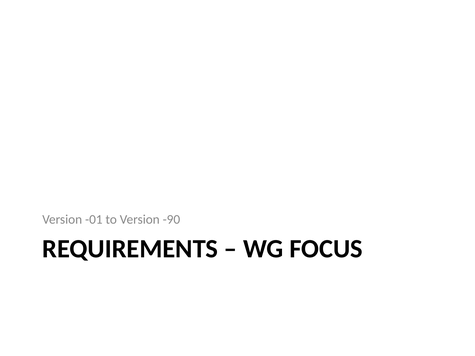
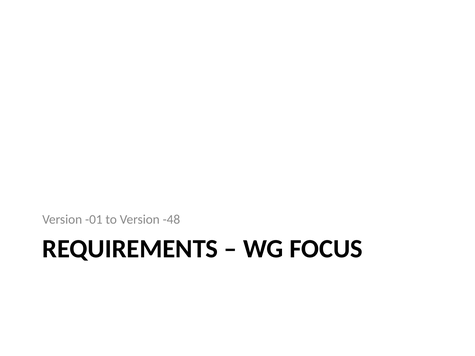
-90: -90 -> -48
